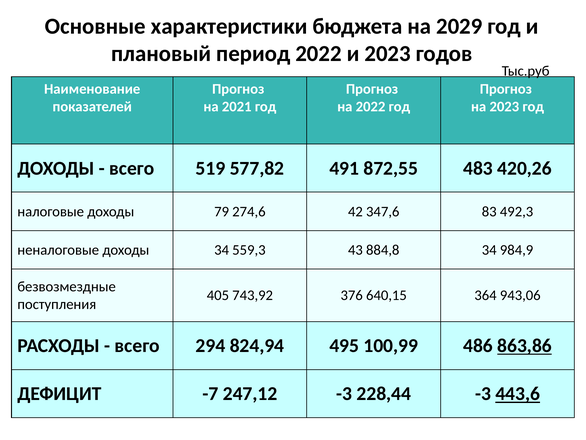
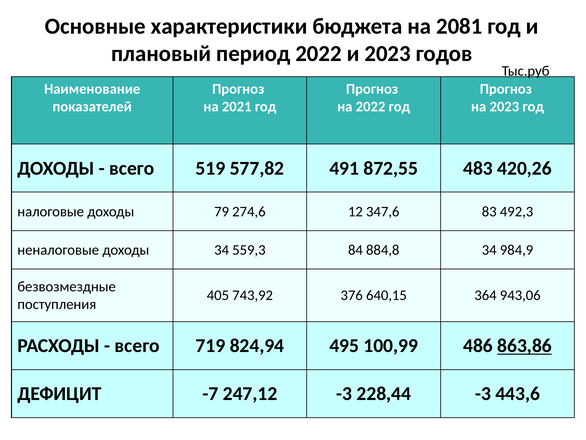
2029: 2029 -> 2081
42: 42 -> 12
43: 43 -> 84
294: 294 -> 719
443,6 underline: present -> none
